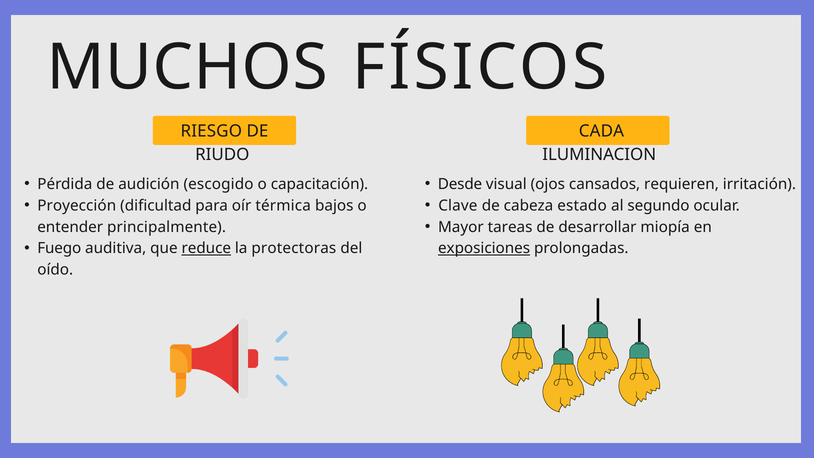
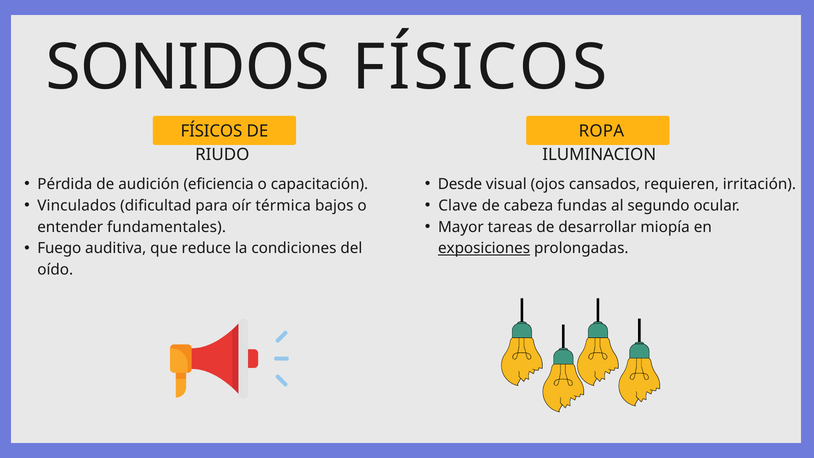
MUCHOS: MUCHOS -> SONIDOS
RIESGO at (211, 131): RIESGO -> FÍSICOS
CADA: CADA -> ROPA
escogido: escogido -> eficiencia
Proyección: Proyección -> Vinculados
estado: estado -> fundas
principalmente: principalmente -> fundamentales
reduce underline: present -> none
protectoras: protectoras -> condiciones
